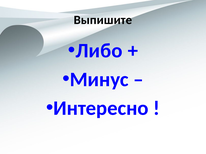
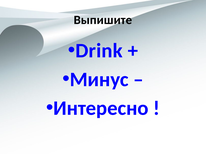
Либо: Либо -> Drink
